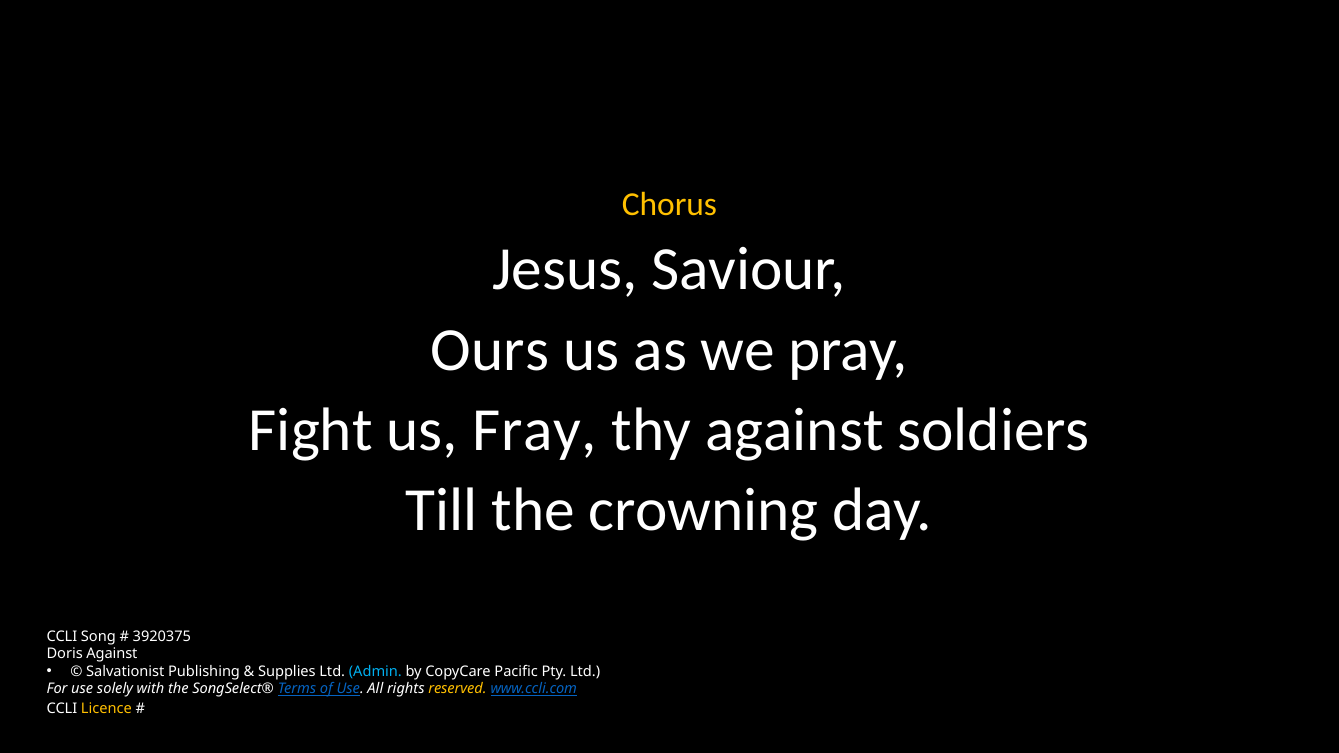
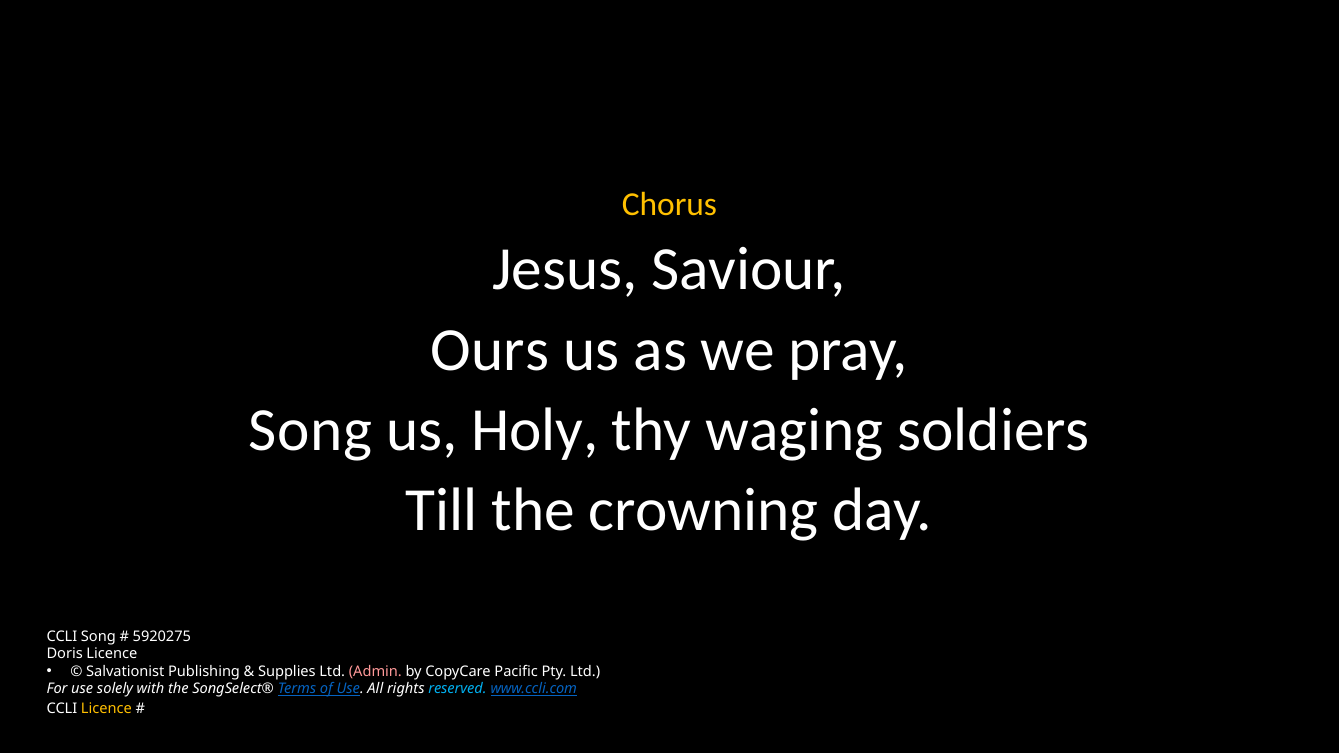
Fight at (311, 430): Fight -> Song
Fray: Fray -> Holy
thy against: against -> waging
3920375: 3920375 -> 5920275
Doris Against: Against -> Licence
Admin colour: light blue -> pink
reserved colour: yellow -> light blue
